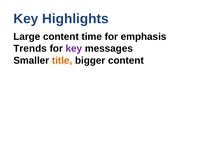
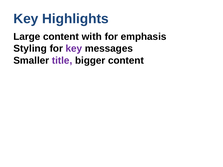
time: time -> with
Trends: Trends -> Styling
title colour: orange -> purple
